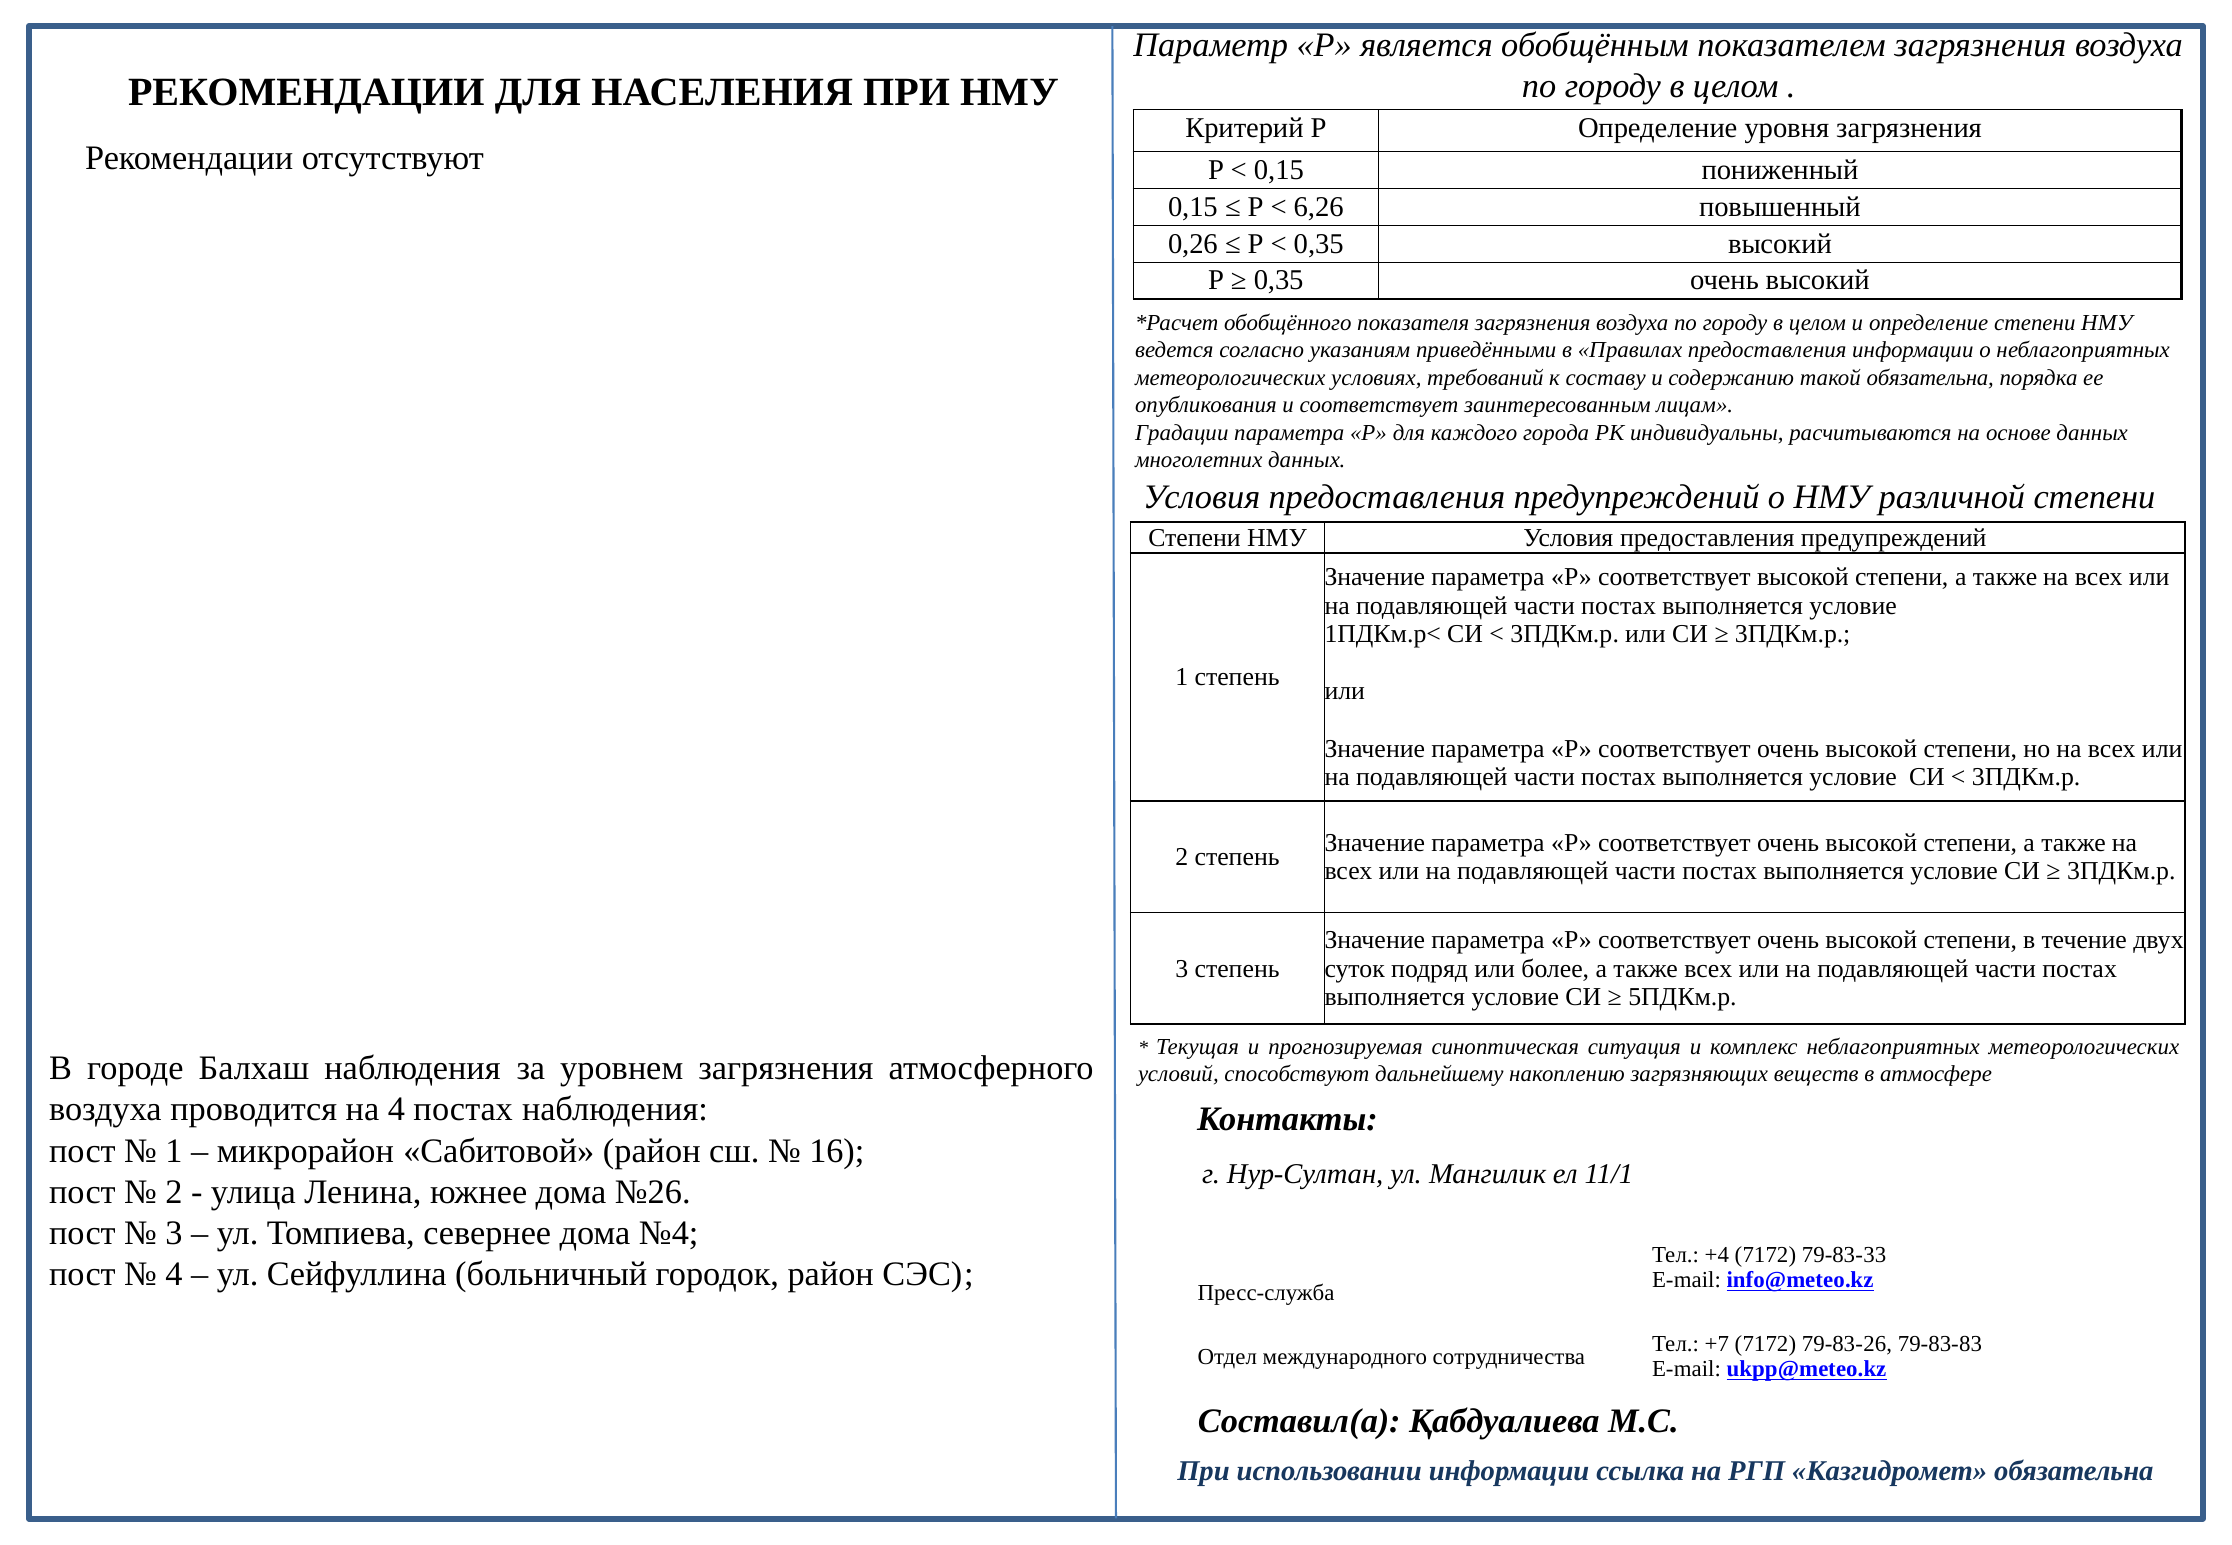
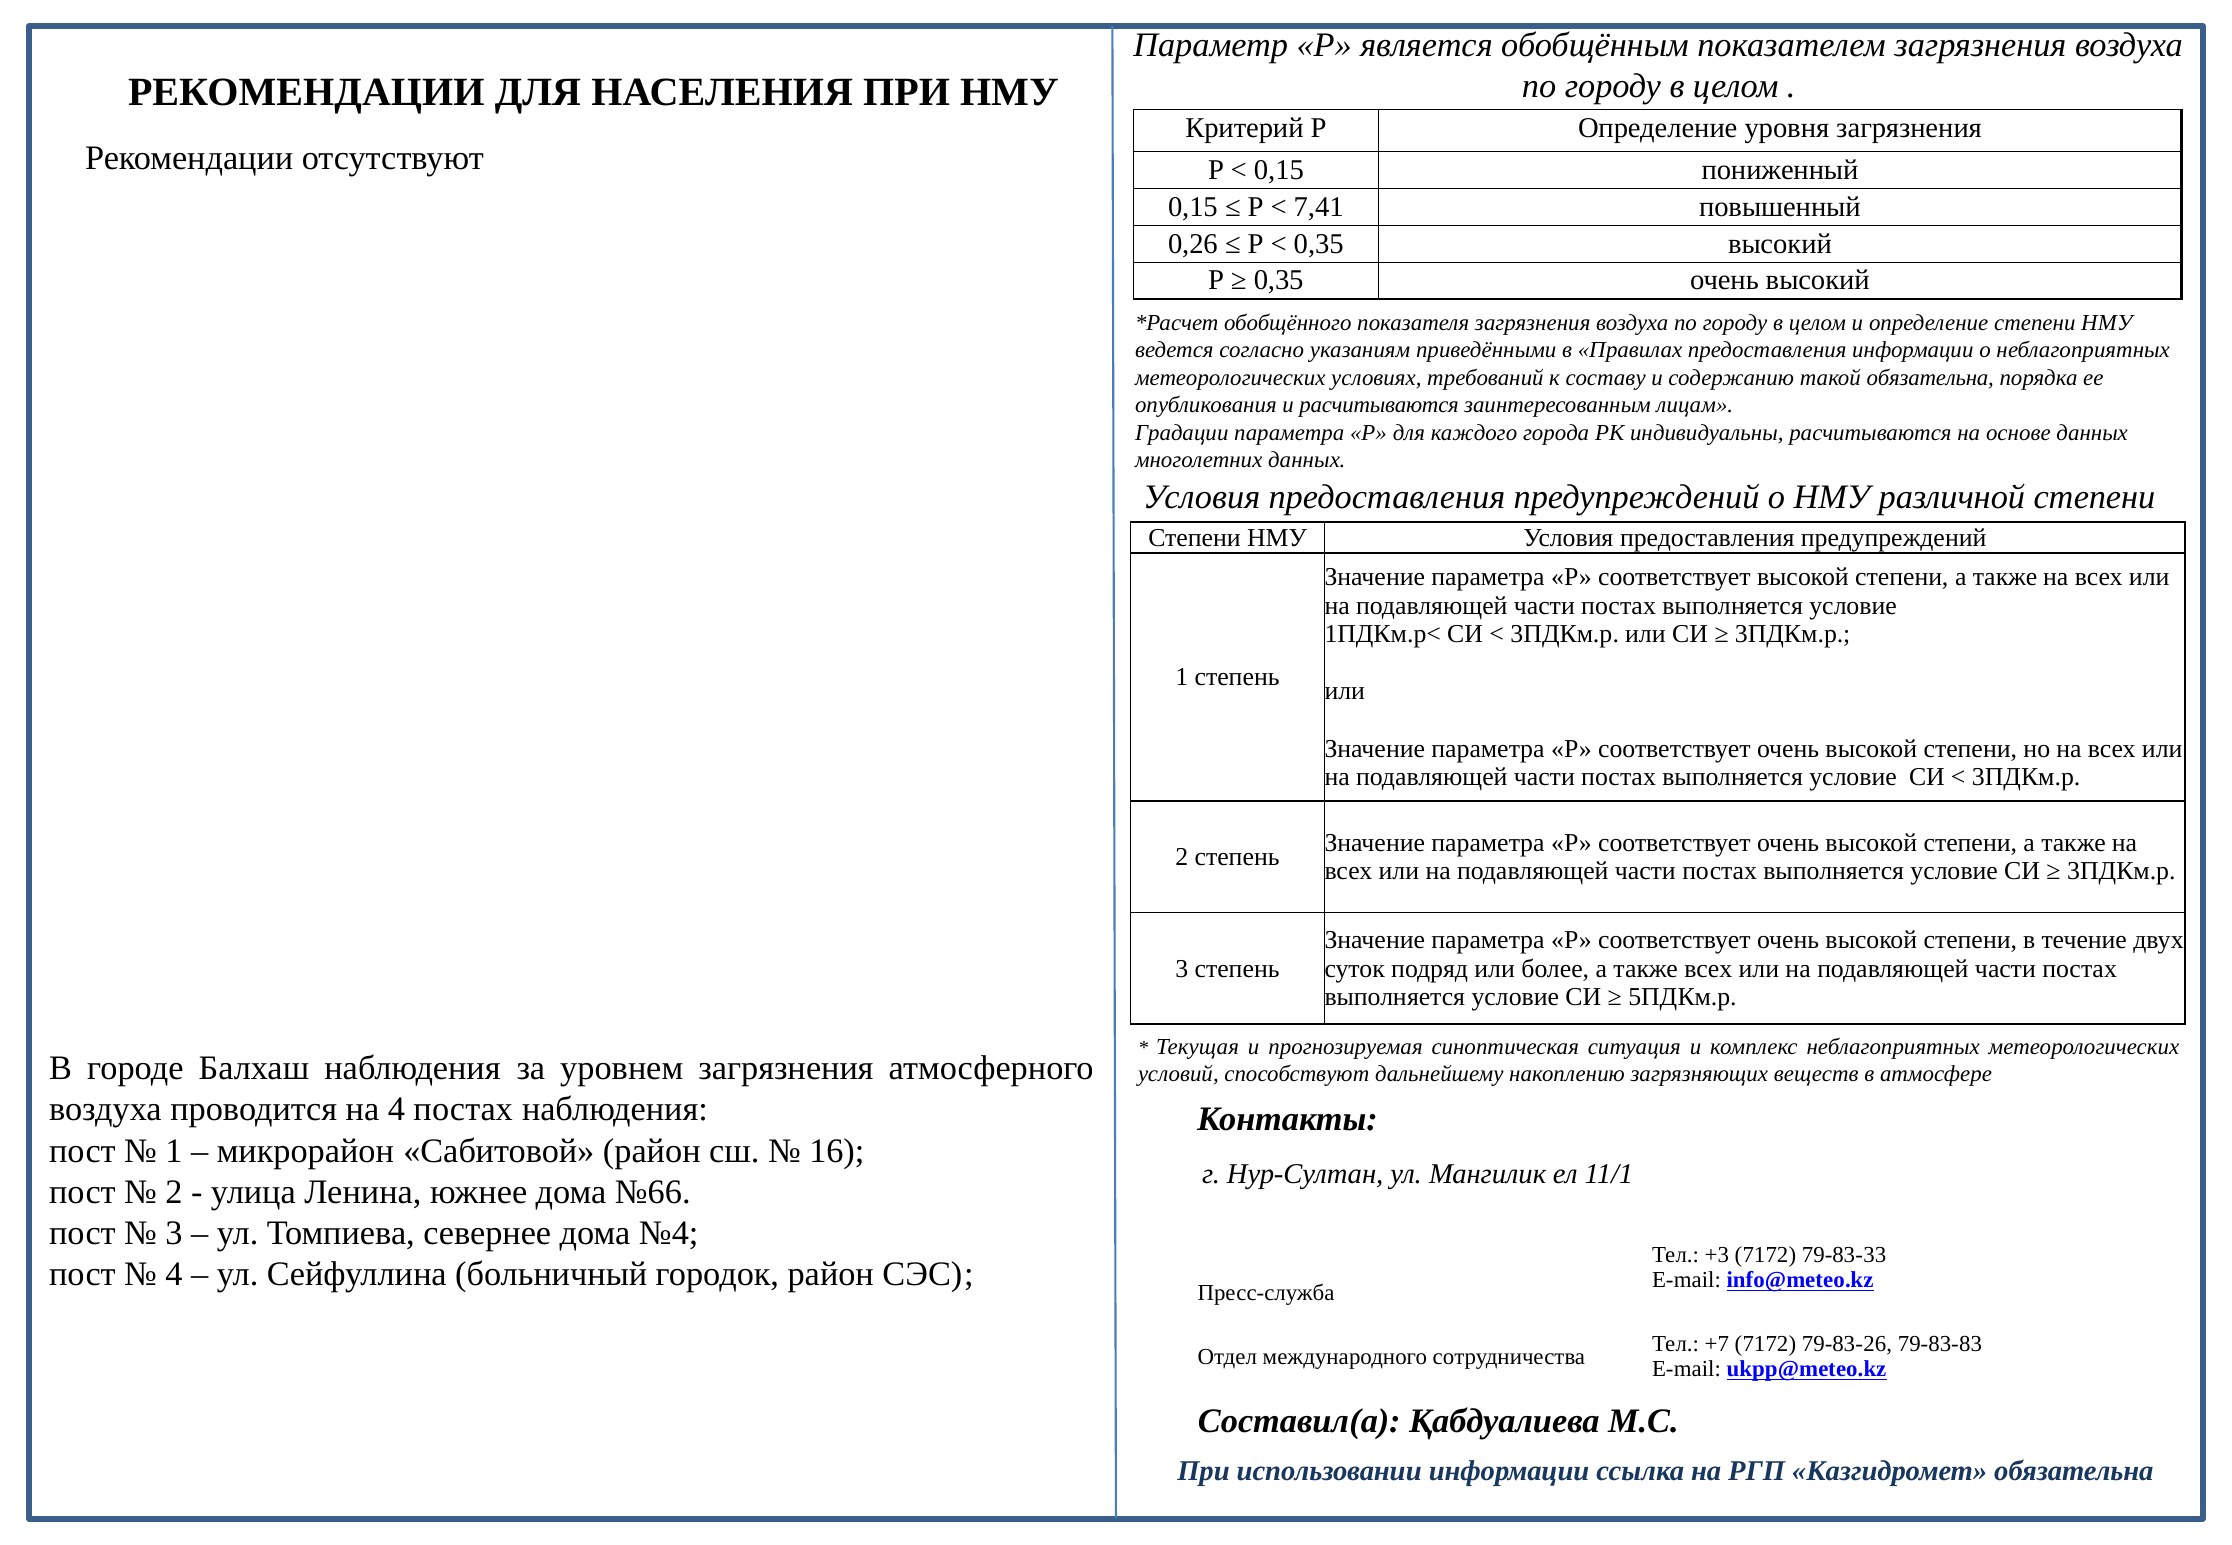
6,26: 6,26 -> 7,41
и соответствует: соответствует -> расчитываются
№26: №26 -> №66
+4: +4 -> +3
